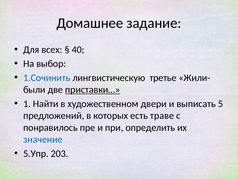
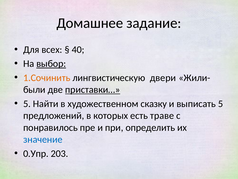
выбор underline: none -> present
1.Сочинить colour: blue -> orange
третье: третье -> двери
1 at (27, 103): 1 -> 5
двери: двери -> сказку
5.Упр: 5.Упр -> 0.Упр
